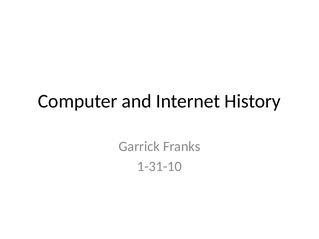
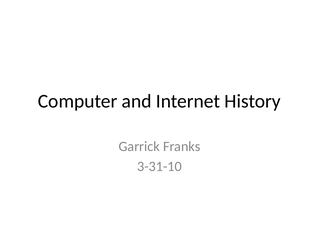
1-31-10: 1-31-10 -> 3-31-10
